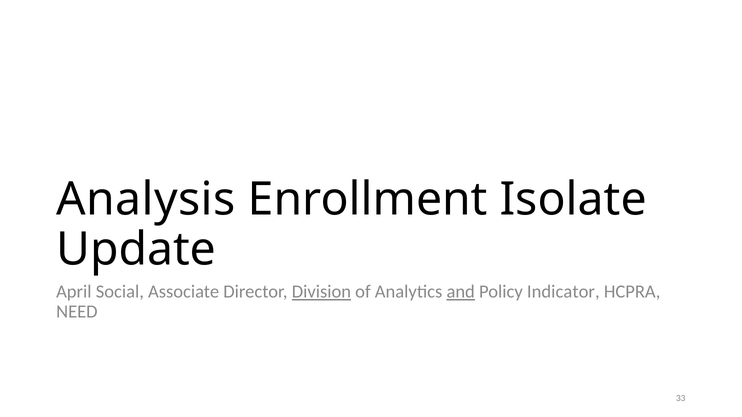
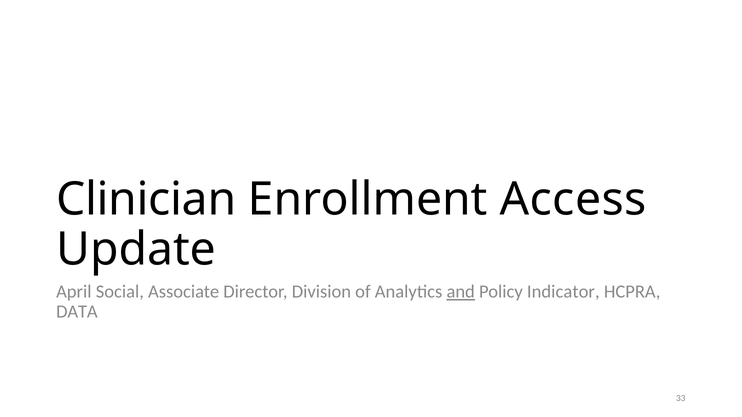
Analysis: Analysis -> Clinician
Isolate: Isolate -> Access
Division underline: present -> none
NEED: NEED -> DATA
